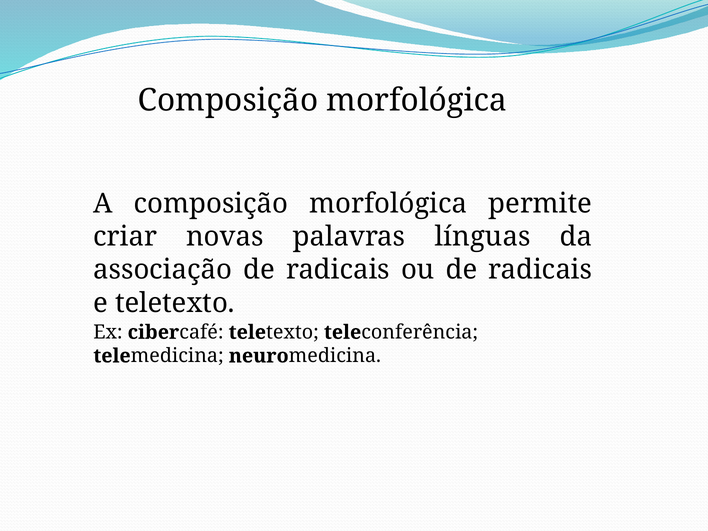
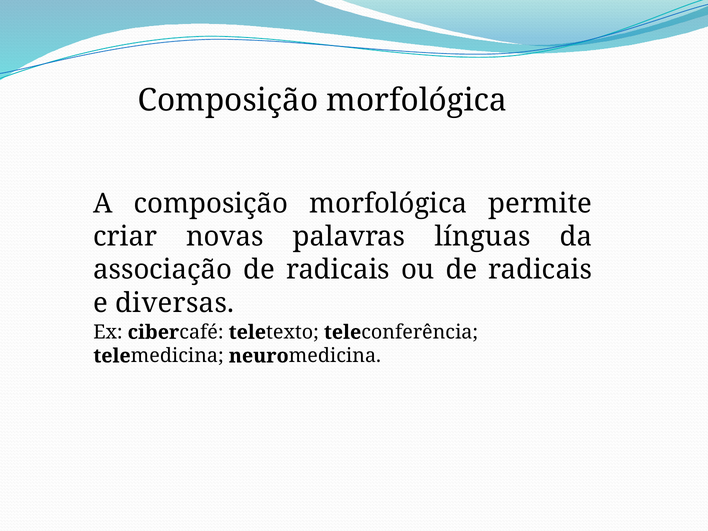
e teletexto: teletexto -> diversas
